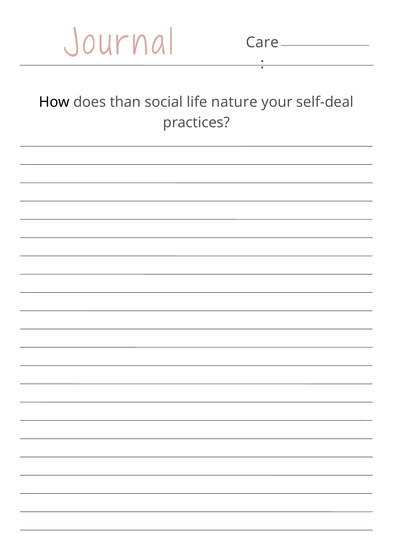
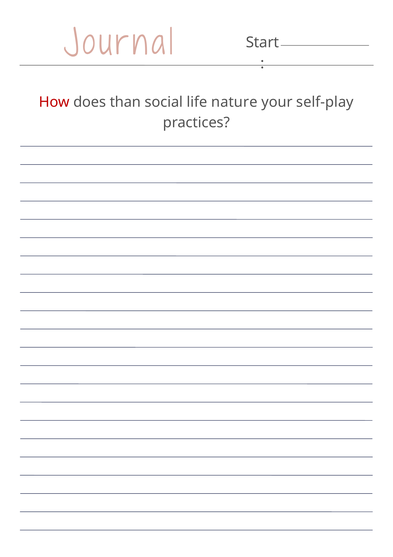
Care: Care -> Start
How colour: black -> red
self-deal: self-deal -> self-play
